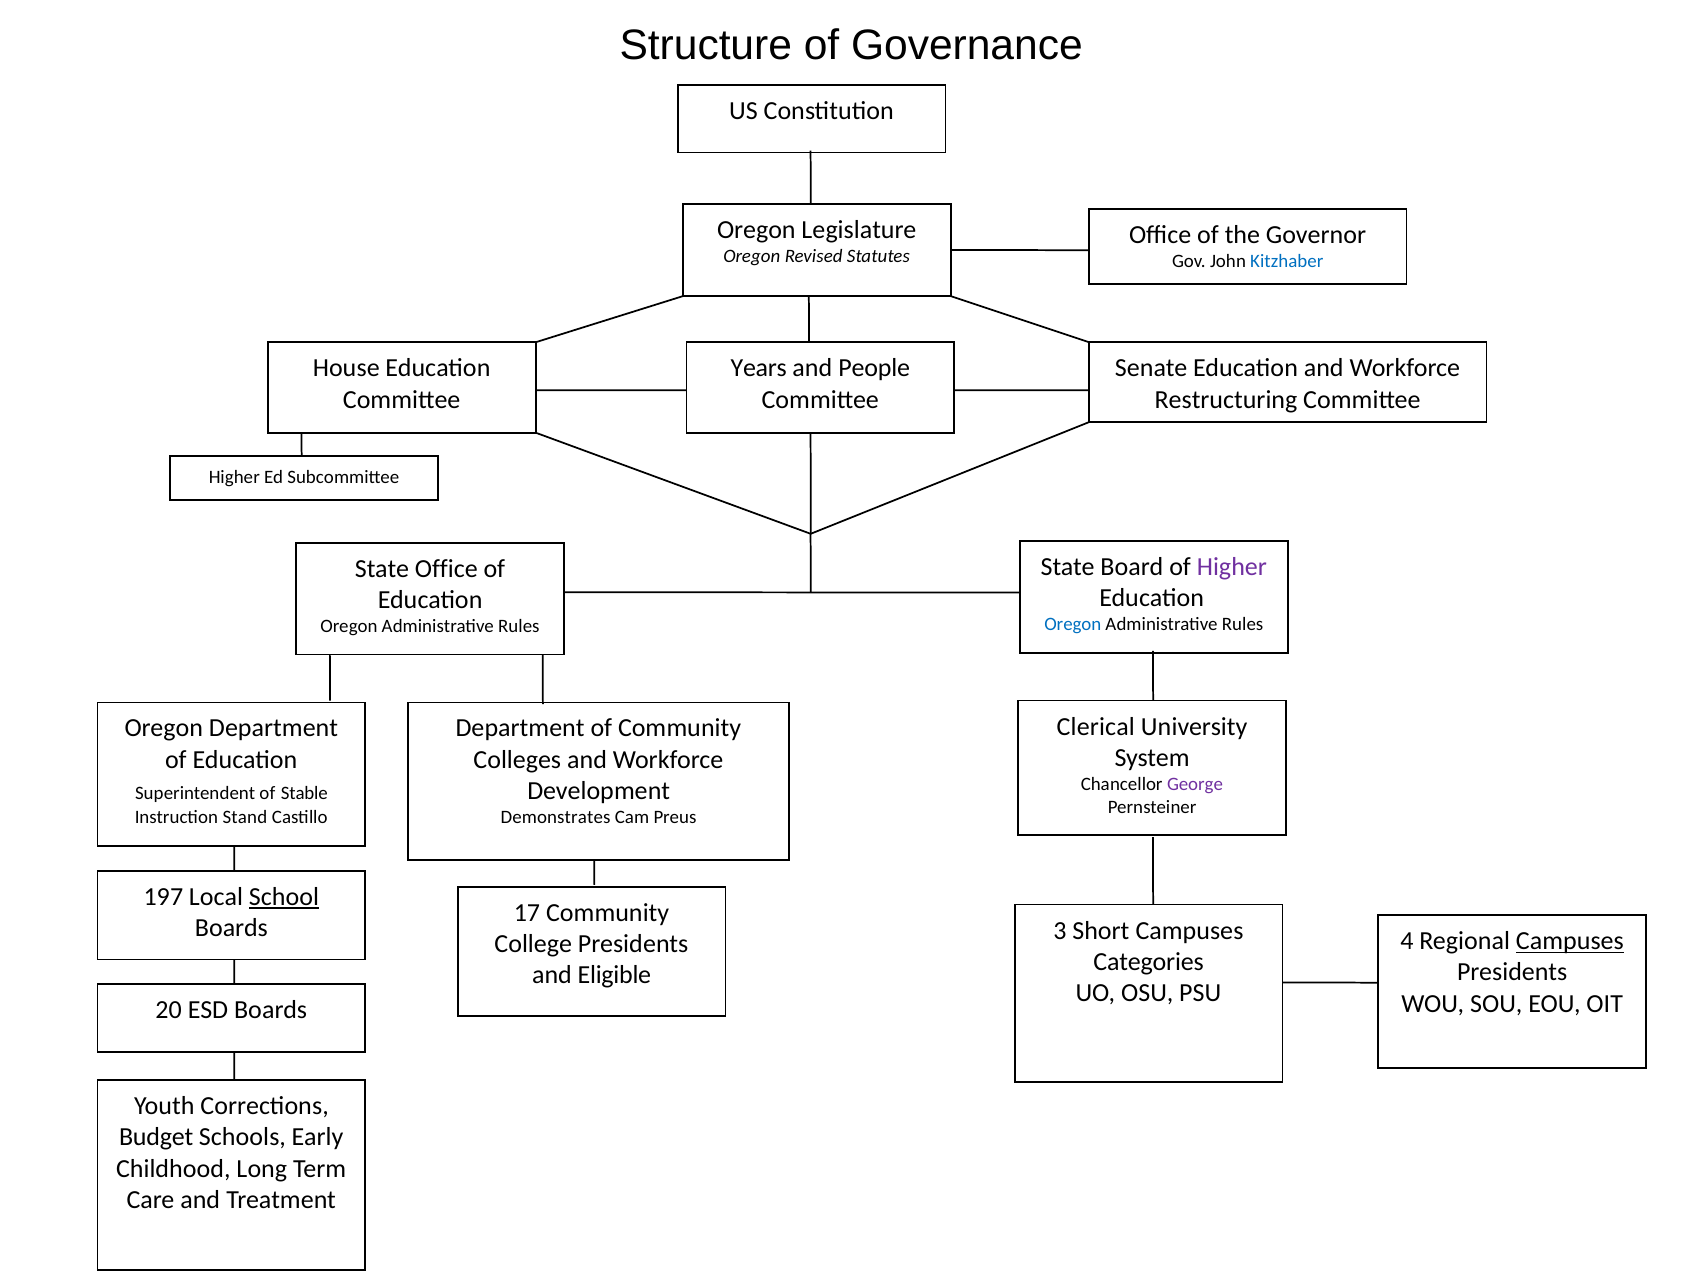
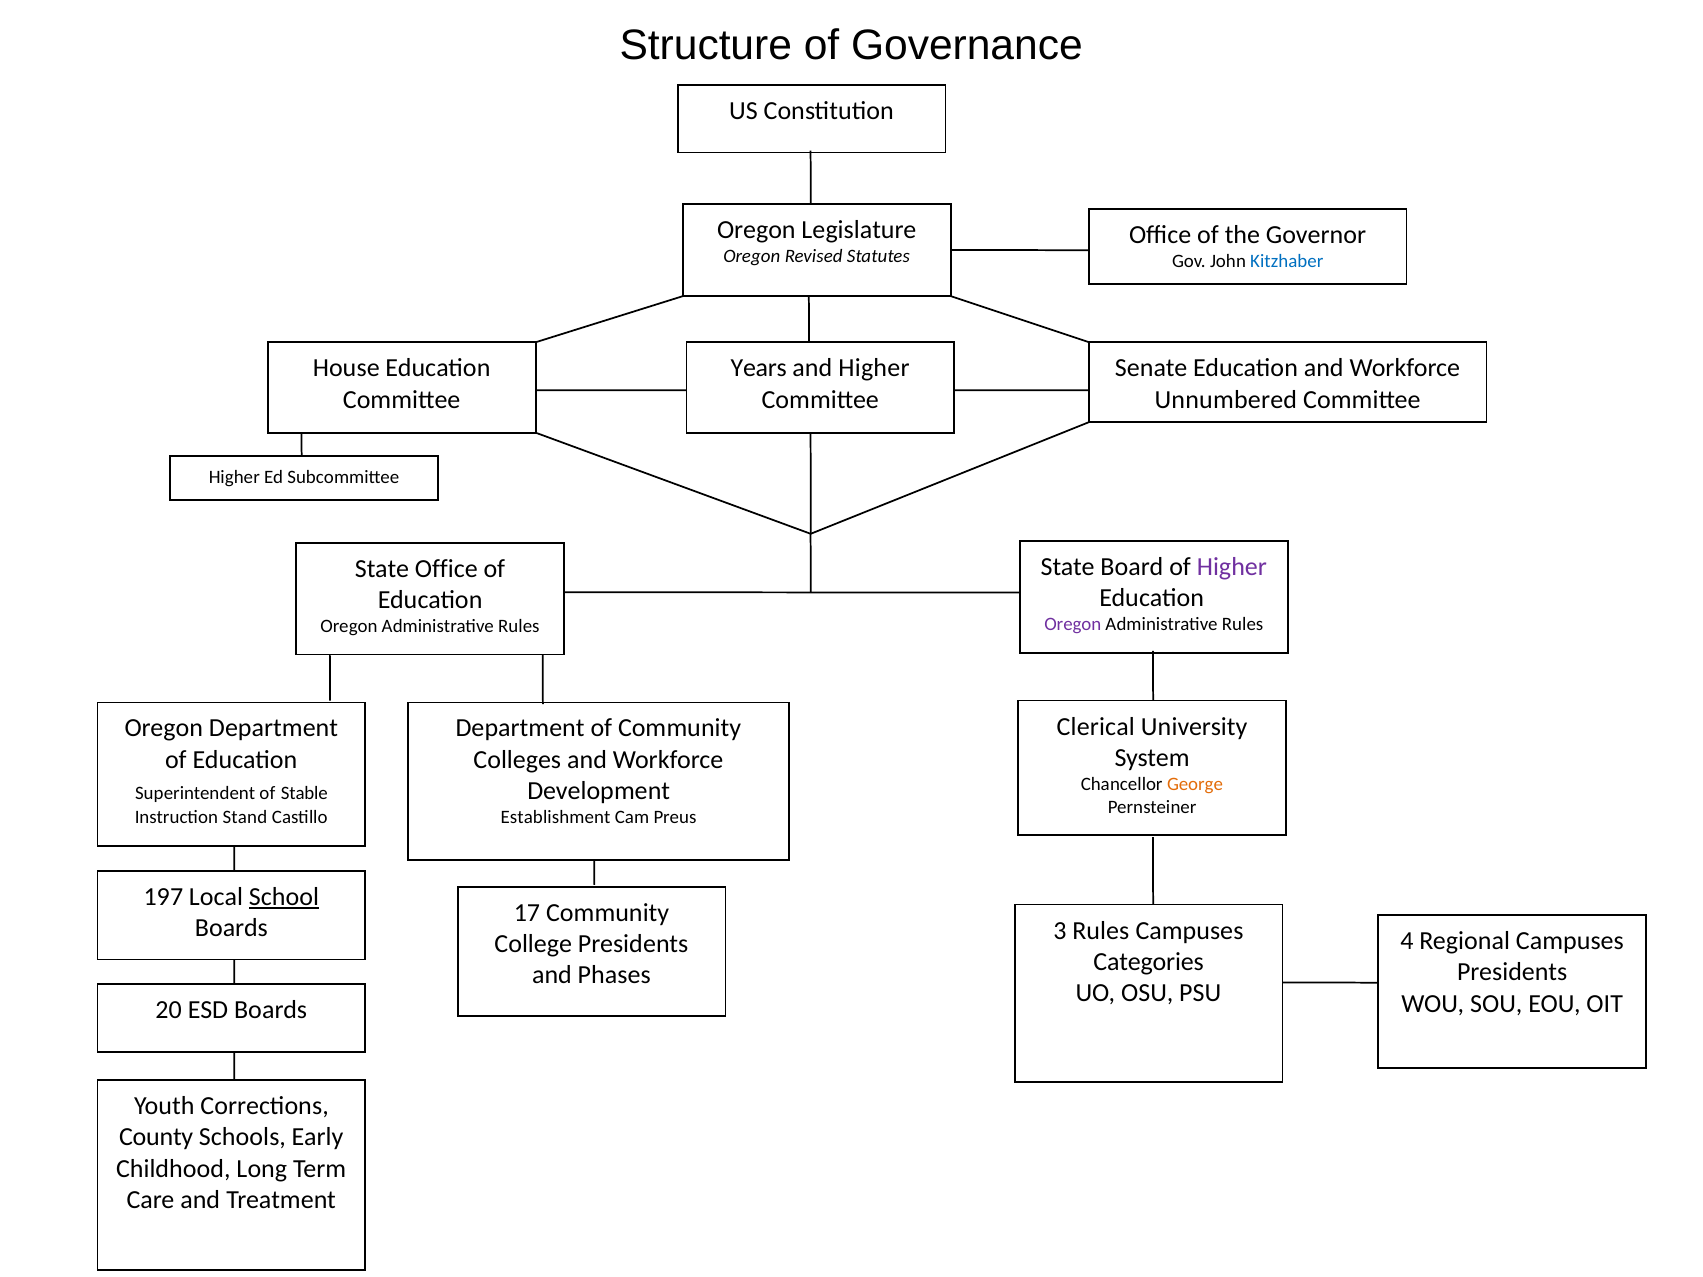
and People: People -> Higher
Restructuring: Restructuring -> Unnumbered
Oregon at (1073, 625) colour: blue -> purple
George colour: purple -> orange
Demonstrates: Demonstrates -> Establishment
3 Short: Short -> Rules
Campuses at (1570, 941) underline: present -> none
Eligible: Eligible -> Phases
Budget: Budget -> County
